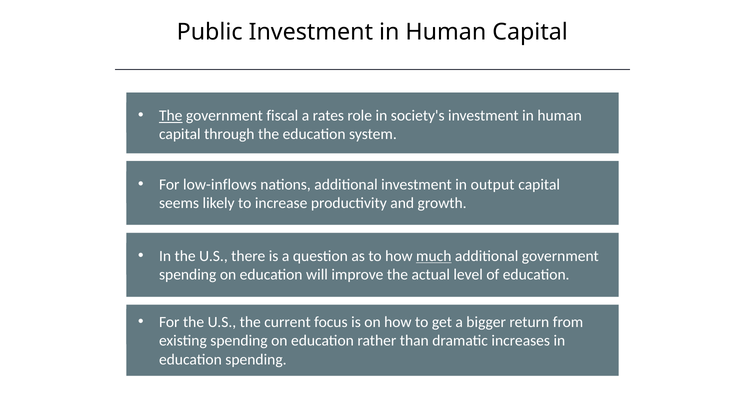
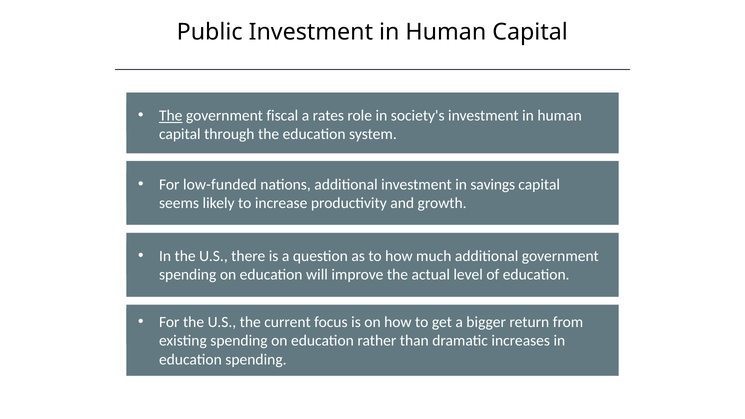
low-inflows: low-inflows -> low-funded
output: output -> savings
much underline: present -> none
